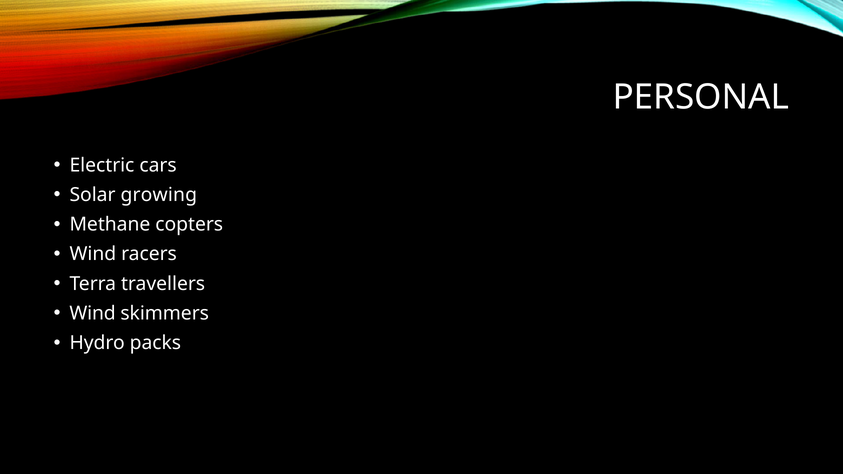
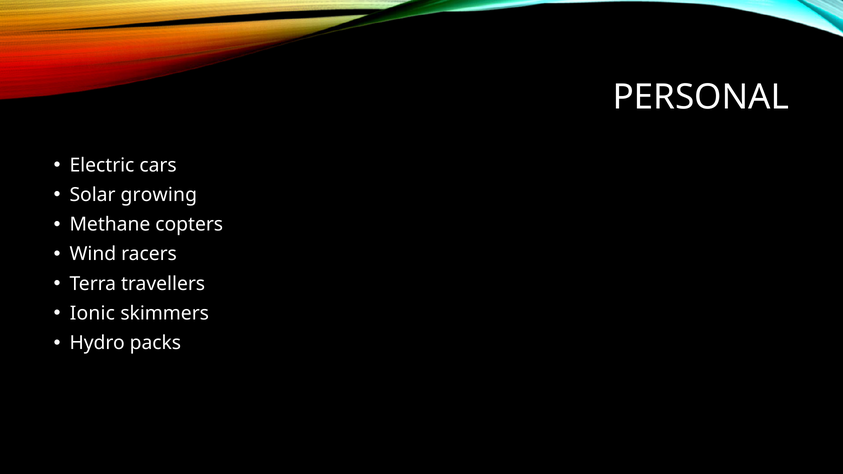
Wind at (93, 313): Wind -> Ionic
